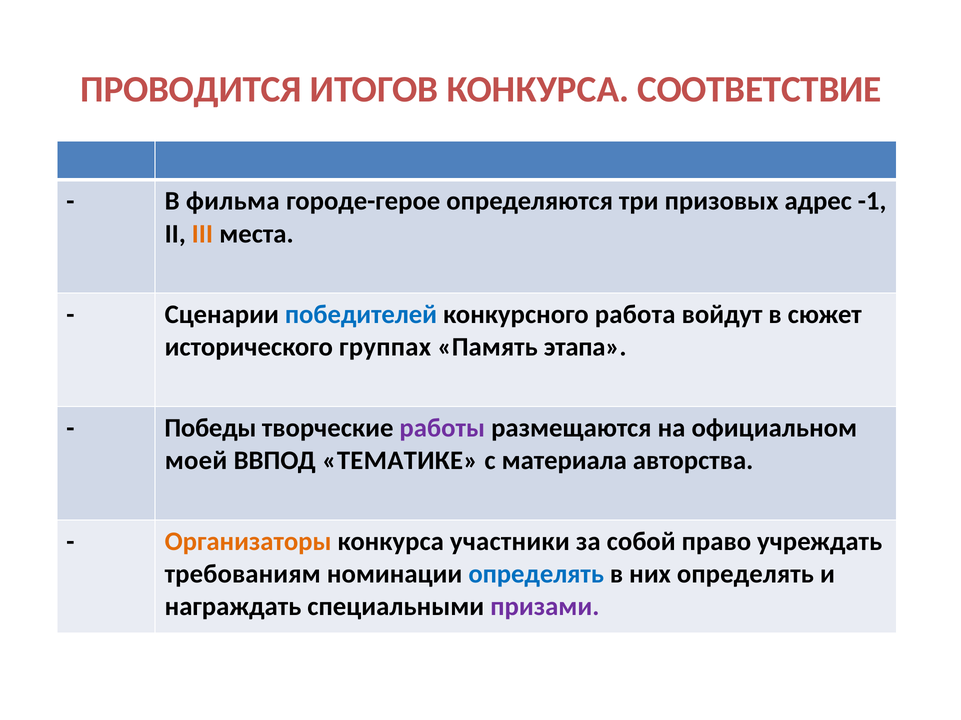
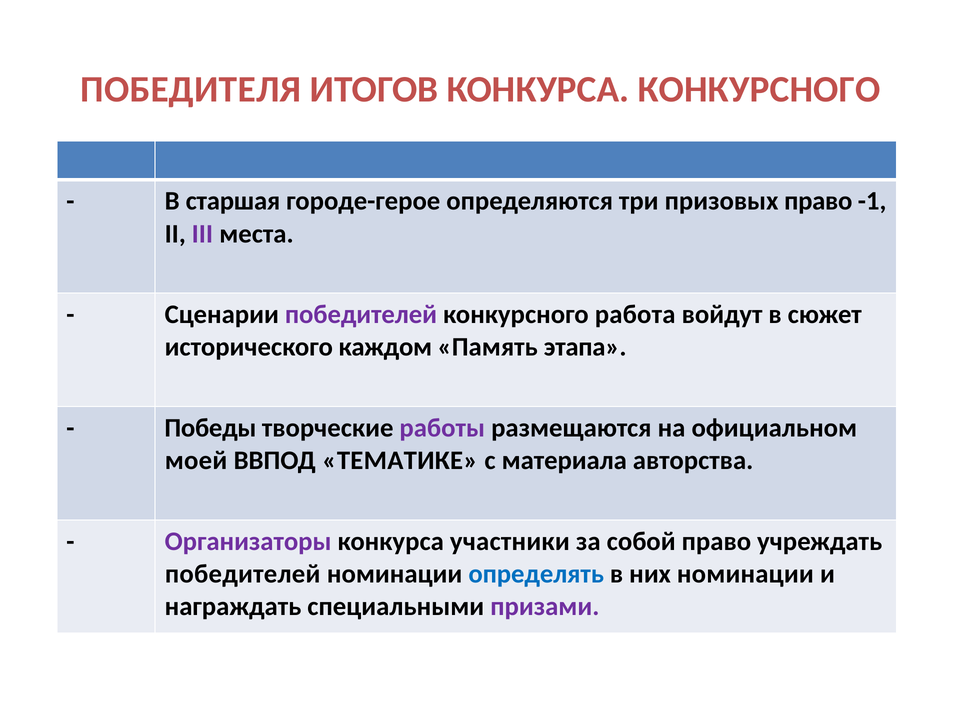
ПРОВОДИТСЯ: ПРОВОДИТСЯ -> ПОБЕДИТЕЛЯ
КОНКУРСА СООТВЕТСТВИЕ: СООТВЕТСТВИЕ -> КОНКУРСНОГО
фильма: фильма -> старшая
призовых адрес: адрес -> право
III colour: orange -> purple
победителей at (361, 315) colour: blue -> purple
группах: группах -> каждом
Организаторы colour: orange -> purple
требованиям at (243, 575): требованиям -> победителей
них определять: определять -> номинации
